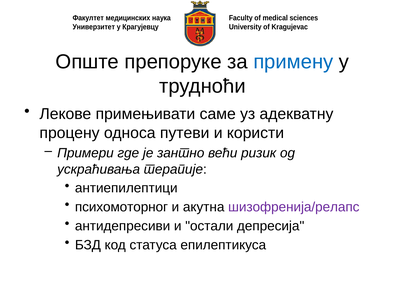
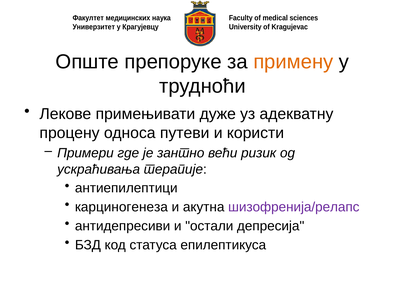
примену colour: blue -> orange
саме: саме -> дуже
психомоторног: психомоторног -> карциногенеза
